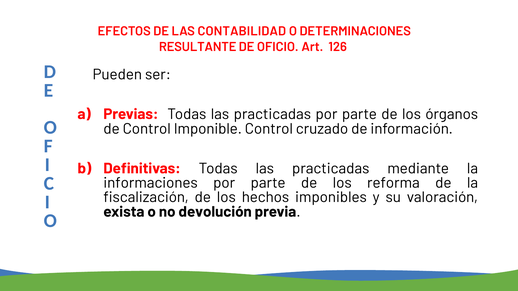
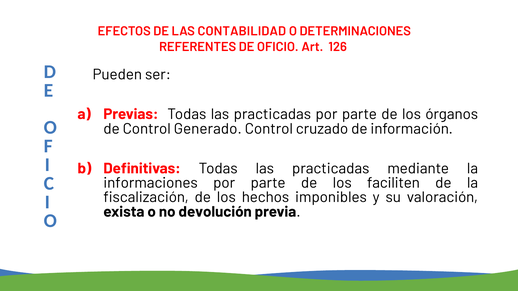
RESULTANTE: RESULTANTE -> REFERENTES
Imponible: Imponible -> Generado
reforma: reforma -> faciliten
